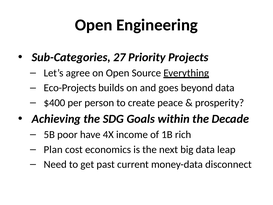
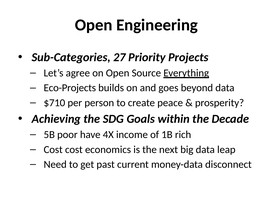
$400: $400 -> $710
Plan at (53, 149): Plan -> Cost
